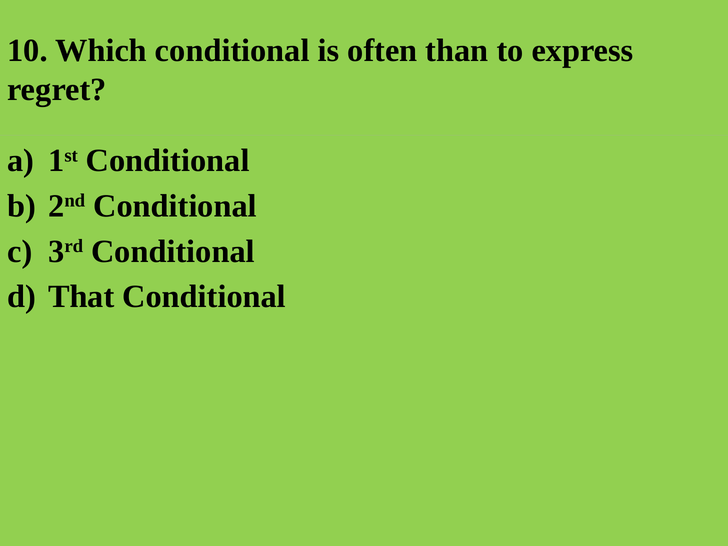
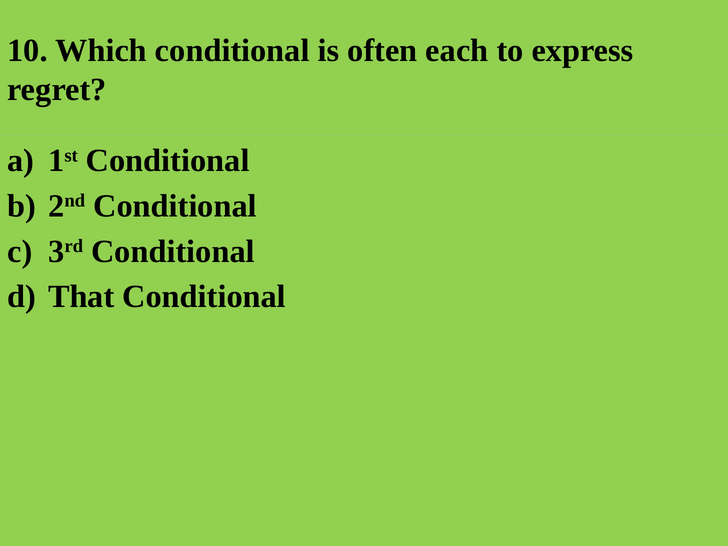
than: than -> each
